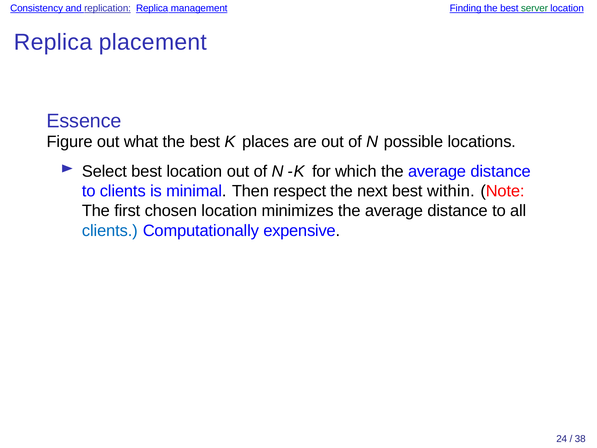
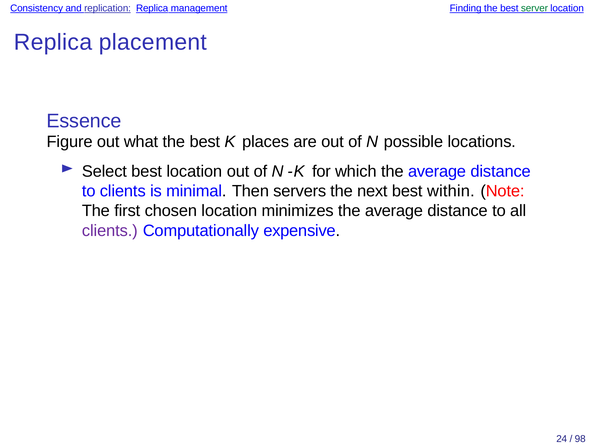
respect: respect -> servers
clients at (110, 231) colour: blue -> purple
38: 38 -> 98
